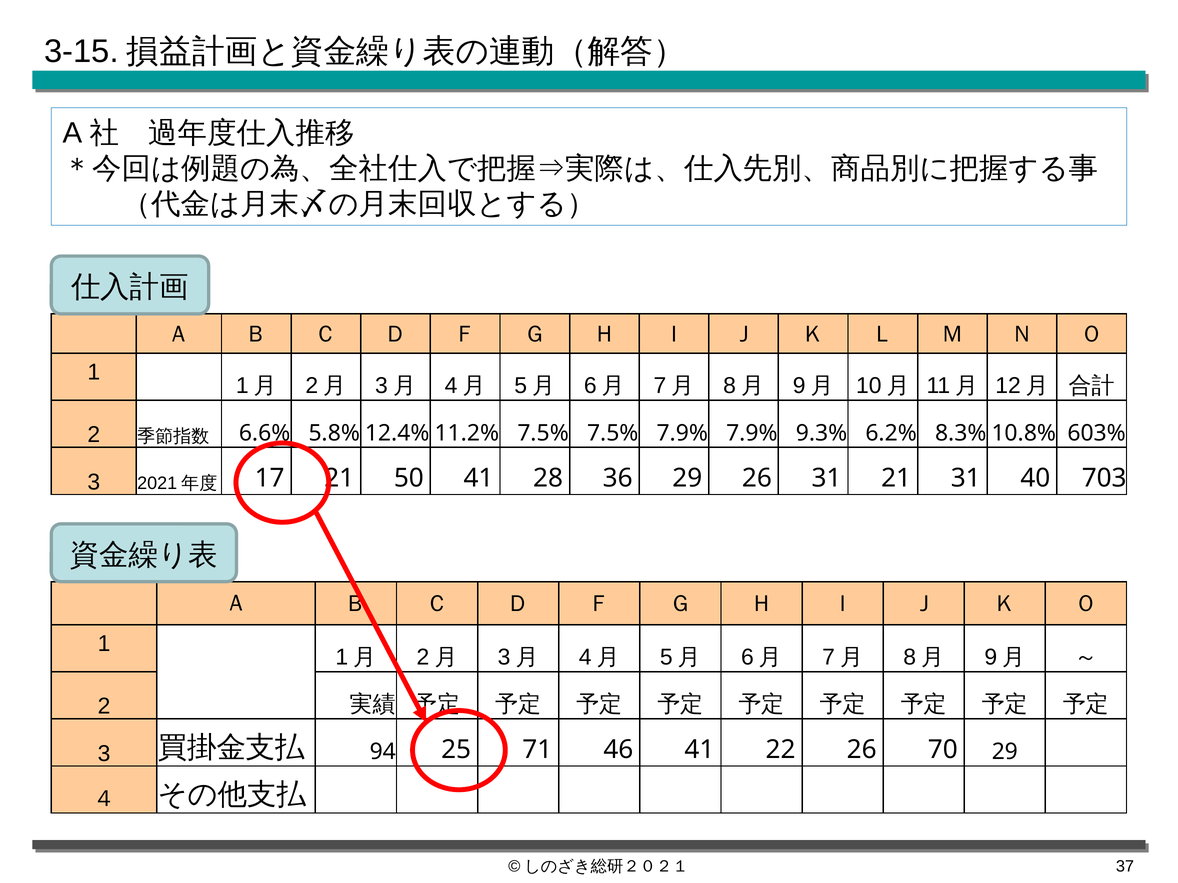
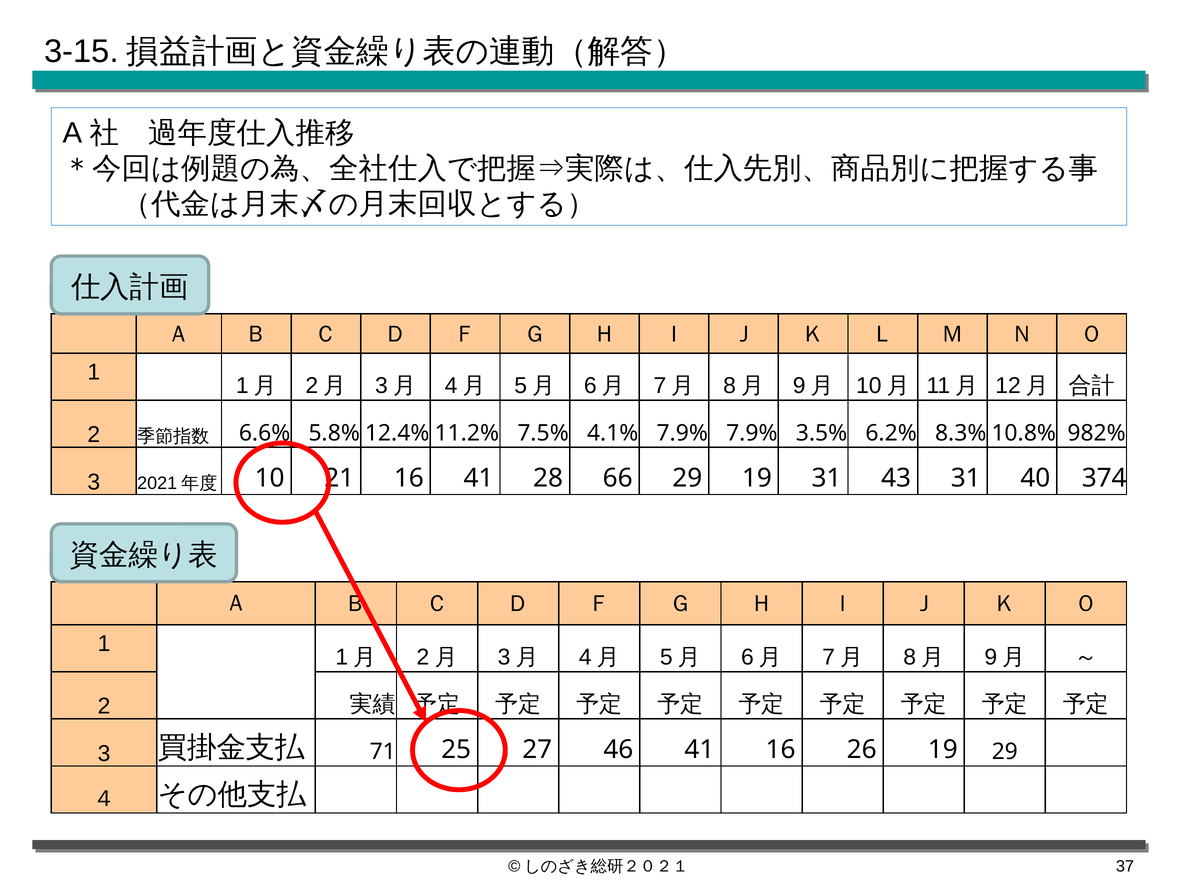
7.5% 7.5%: 7.5% -> 4.1%
9.3%: 9.3% -> 3.5%
603%: 603% -> 982%
17: 17 -> 10
50 at (409, 478): 50 -> 16
36: 36 -> 66
29 26: 26 -> 19
31 21: 21 -> 43
703: 703 -> 374
94: 94 -> 71
71: 71 -> 27
41 22: 22 -> 16
26 70: 70 -> 19
